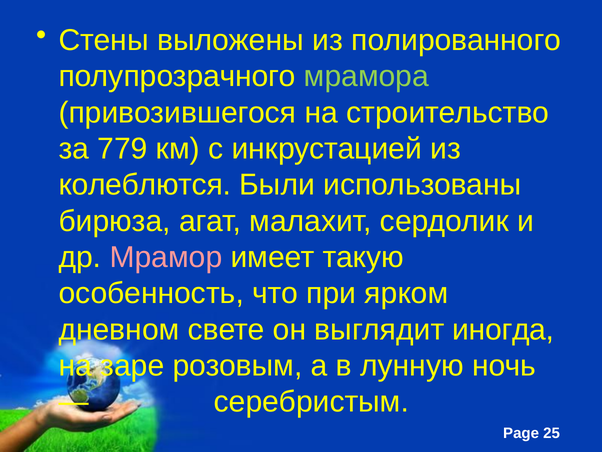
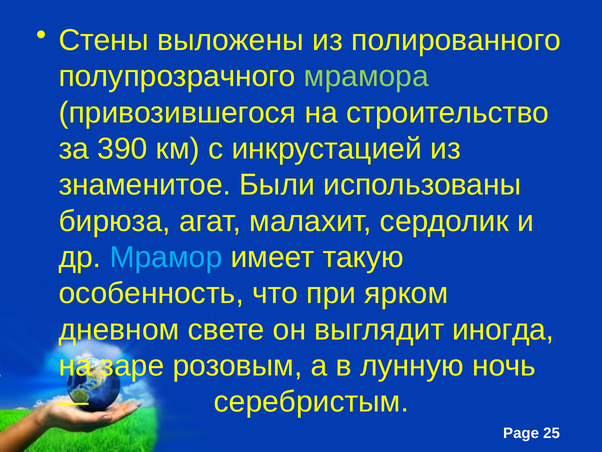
779: 779 -> 390
колеблются: колеблются -> знаменитое
Мрамор colour: pink -> light blue
